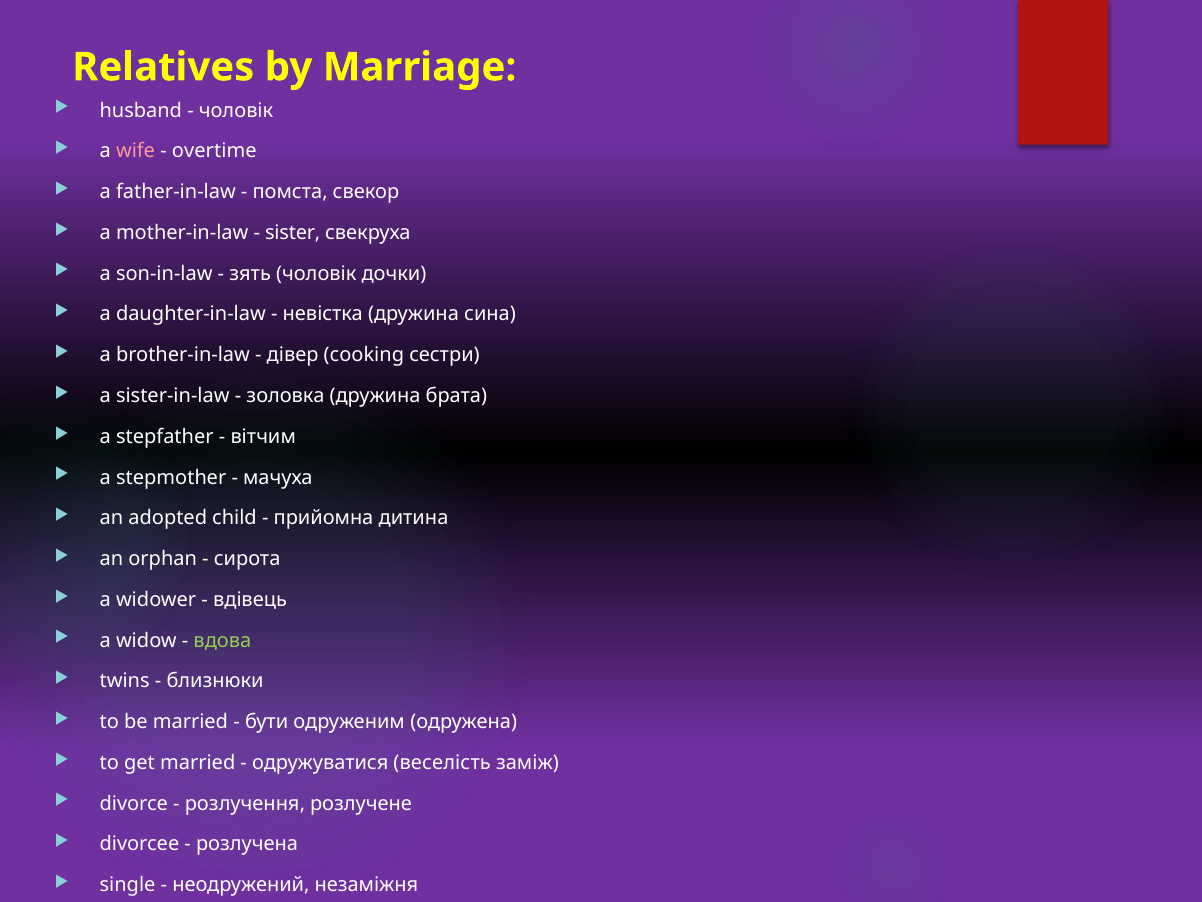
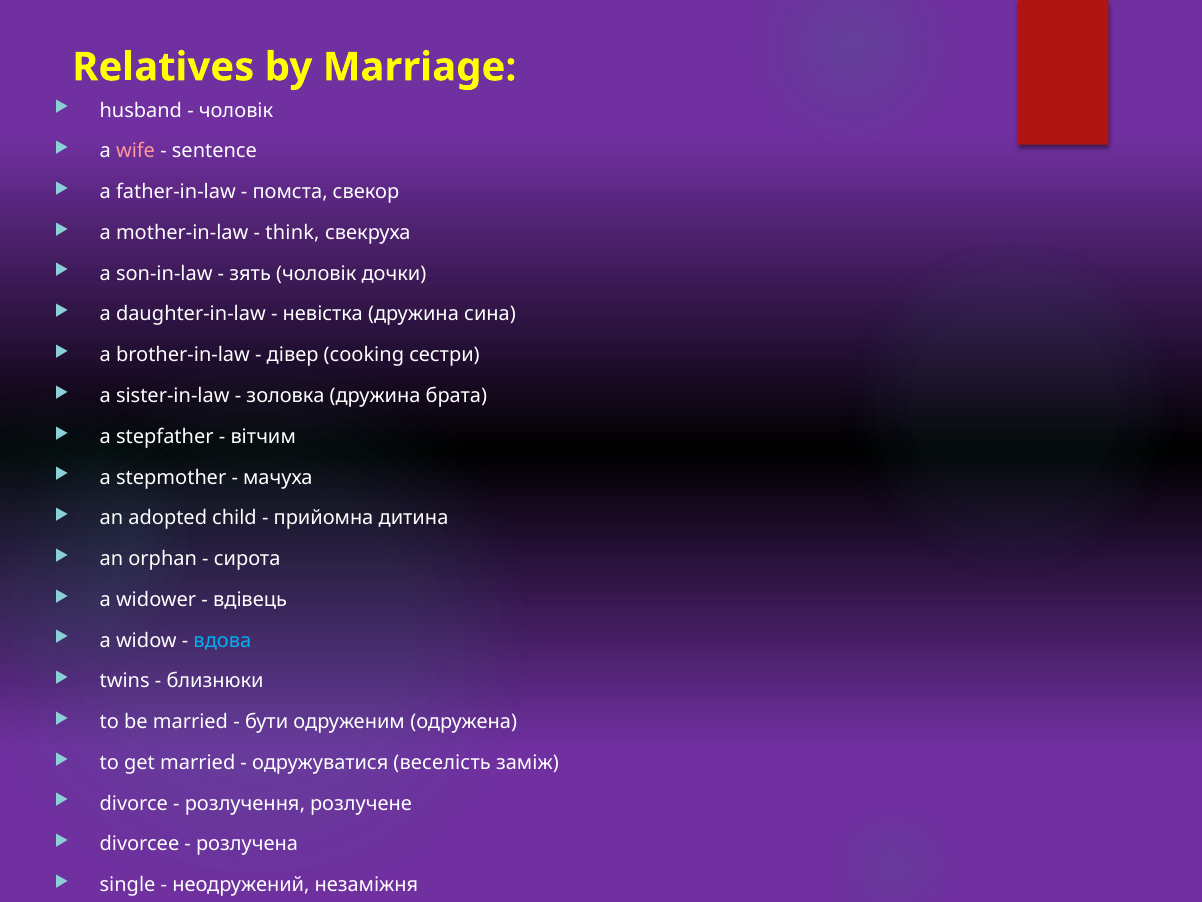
overtime: overtime -> sentence
sister: sister -> think
вдова colour: light green -> light blue
